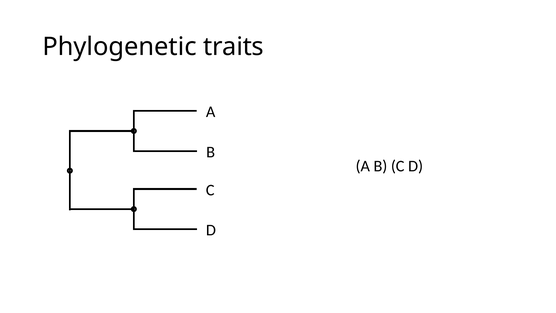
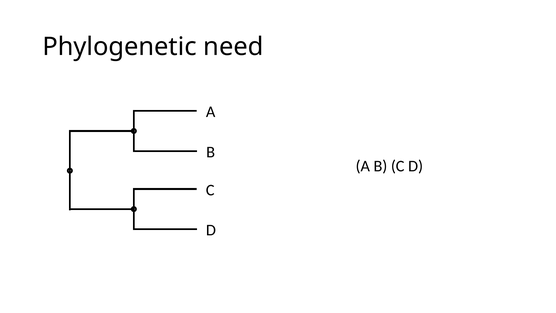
traits: traits -> need
